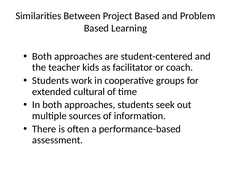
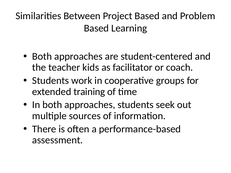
cultural: cultural -> training
